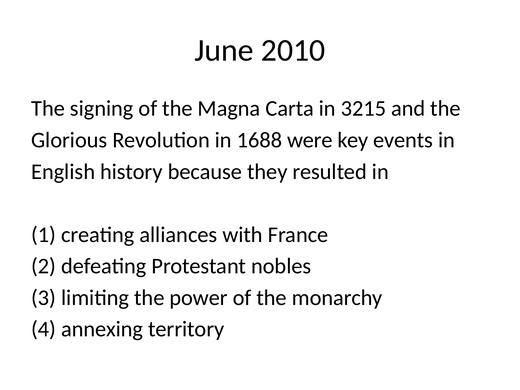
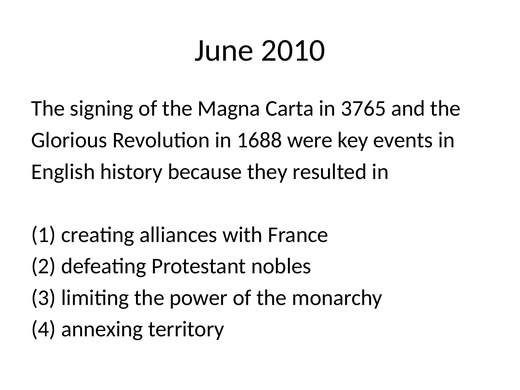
3215: 3215 -> 3765
